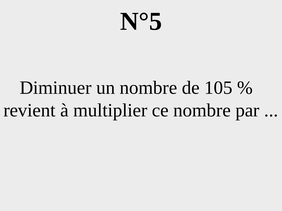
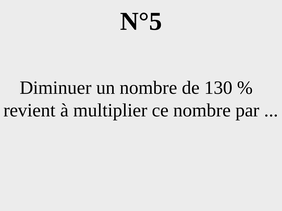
105: 105 -> 130
